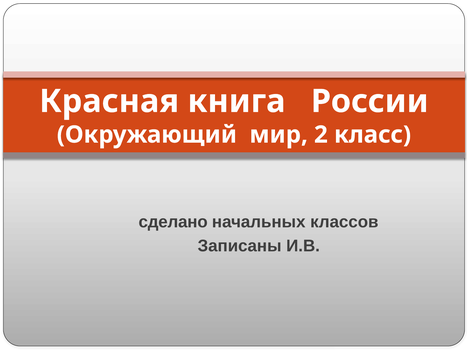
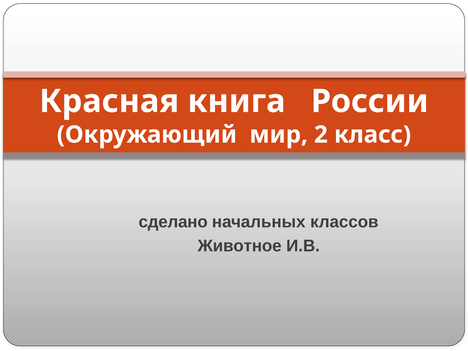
Записаны: Записаны -> Животное
